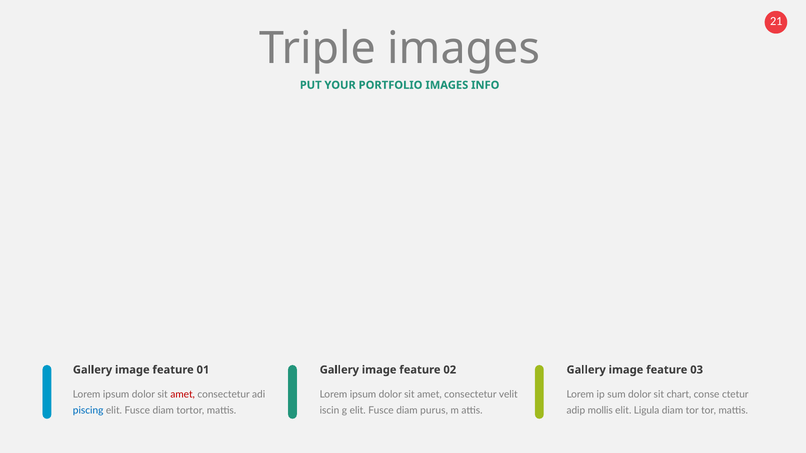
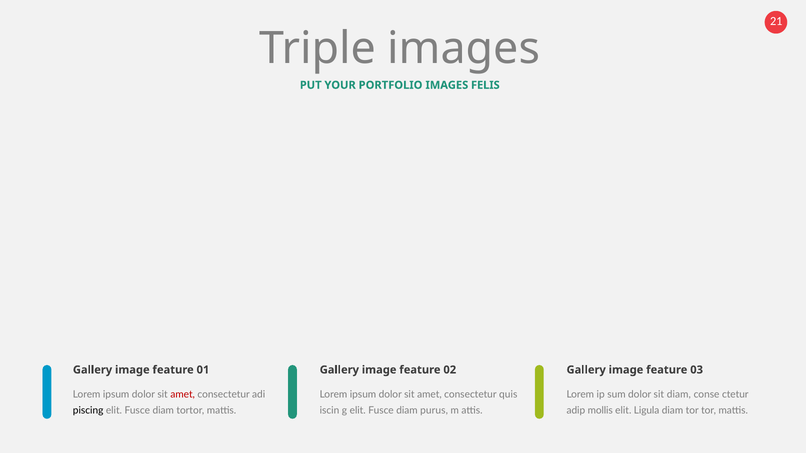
INFO: INFO -> FELIS
velit: velit -> quis
sit chart: chart -> diam
piscing colour: blue -> black
